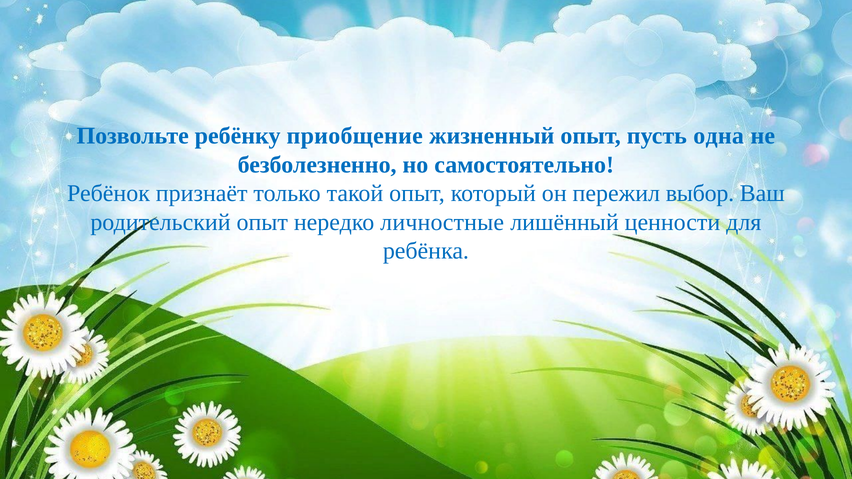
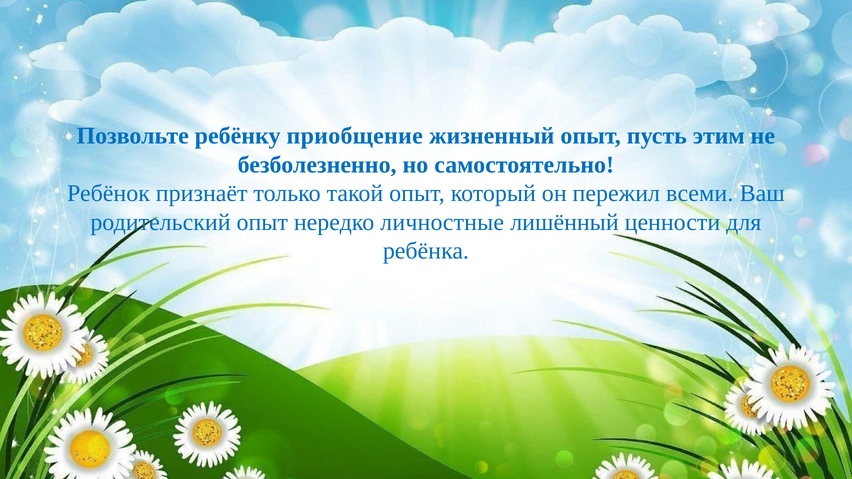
одна: одна -> этим
выбор: выбор -> всеми
